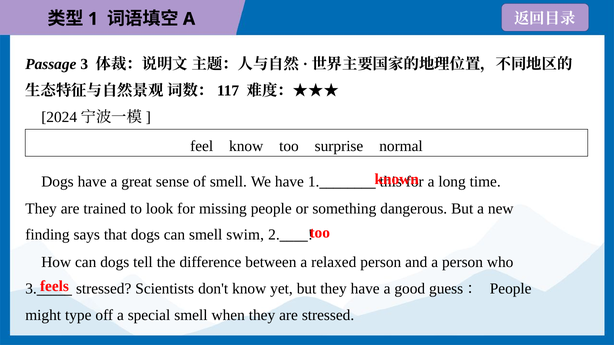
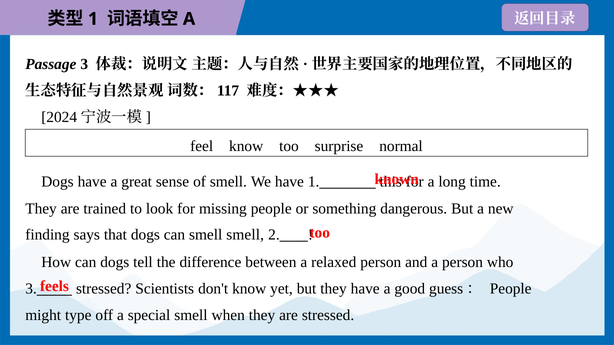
smell swim: swim -> smell
